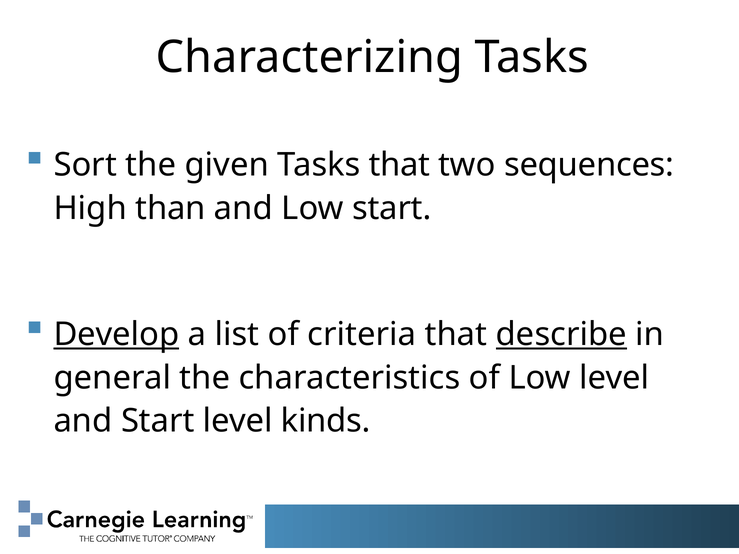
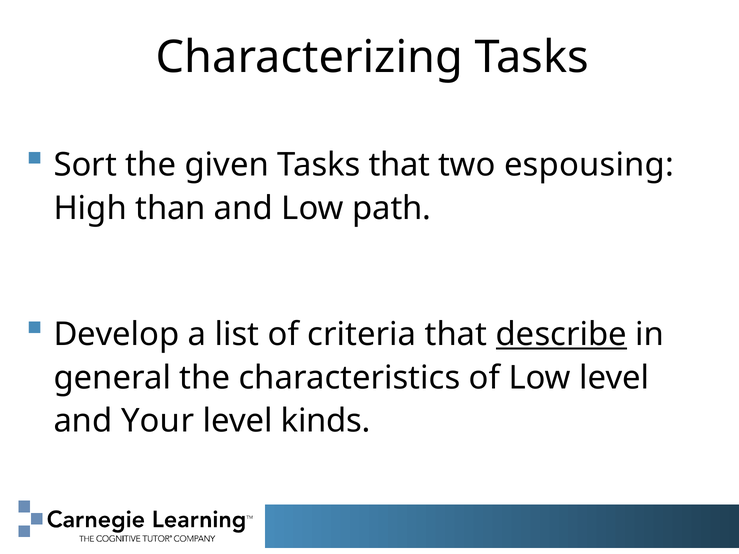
sequences: sequences -> espousing
Low start: start -> path
Develop underline: present -> none
and Start: Start -> Your
